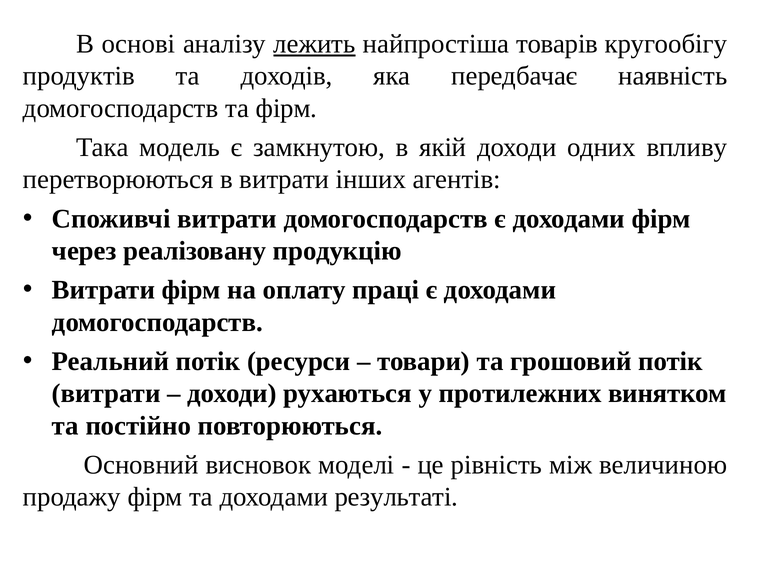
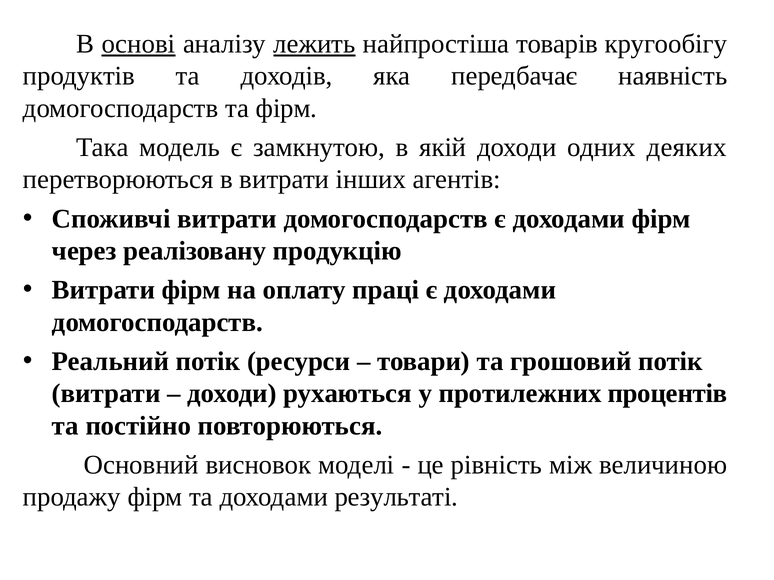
основі underline: none -> present
впливу: впливу -> деяких
винятком: винятком -> процентів
